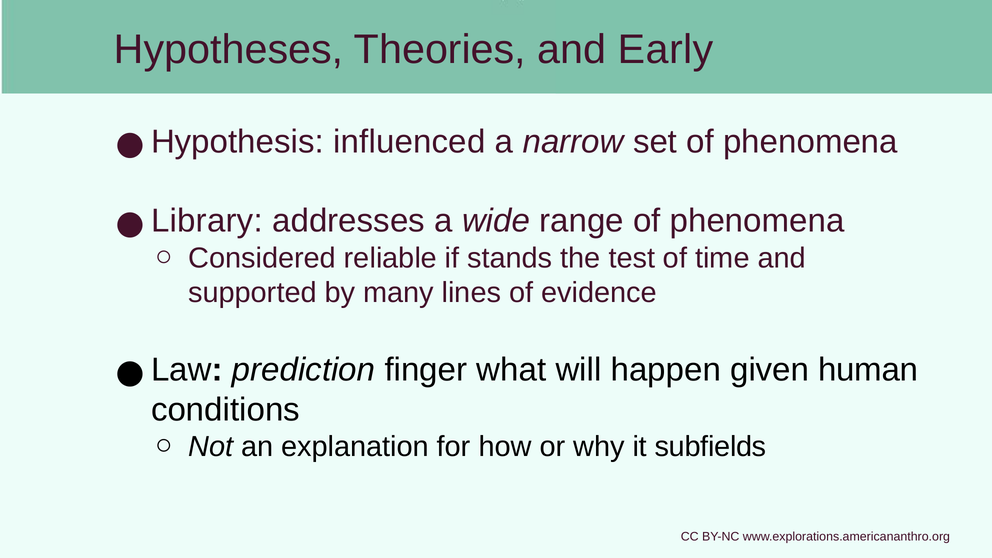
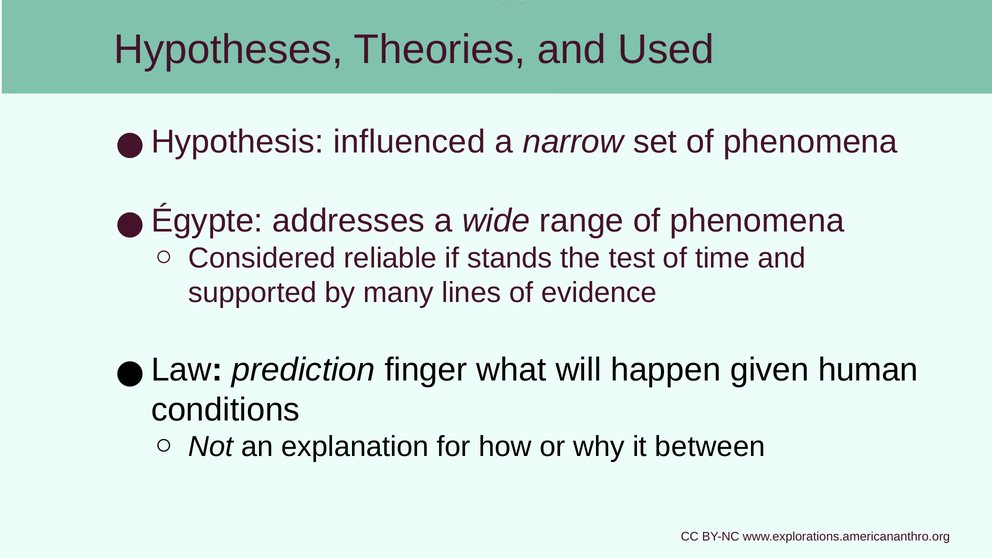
Early: Early -> Used
Library: Library -> Égypte
subfields: subfields -> between
